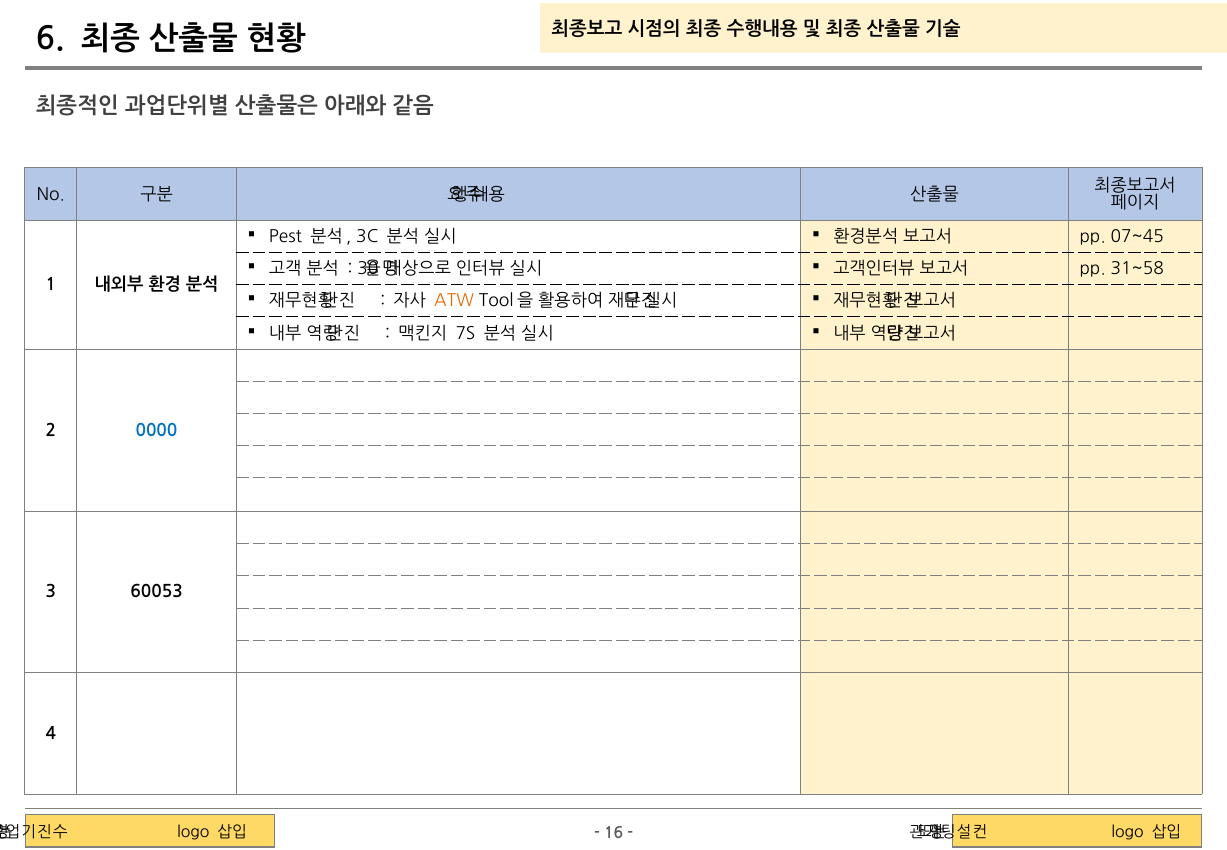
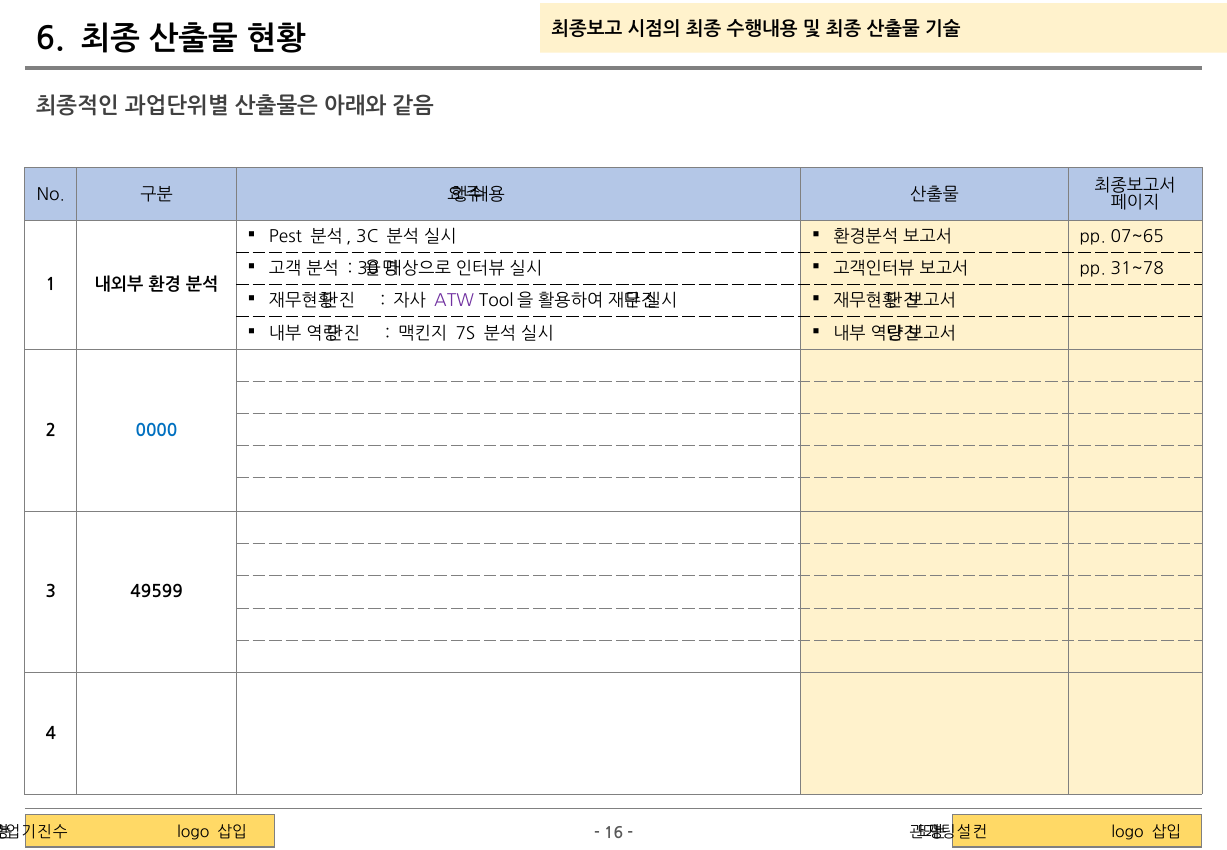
07~45: 07~45 -> 07~65
31~58: 31~58 -> 31~78
ATW colour: orange -> purple
60053: 60053 -> 49599
